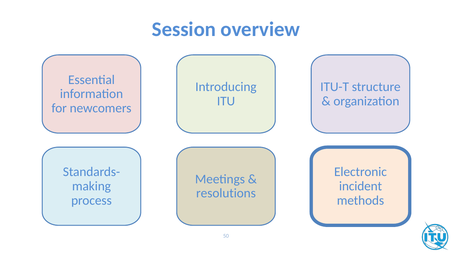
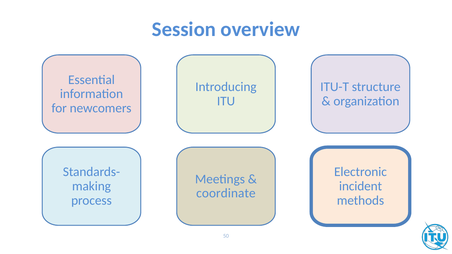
resolutions: resolutions -> coordinate
